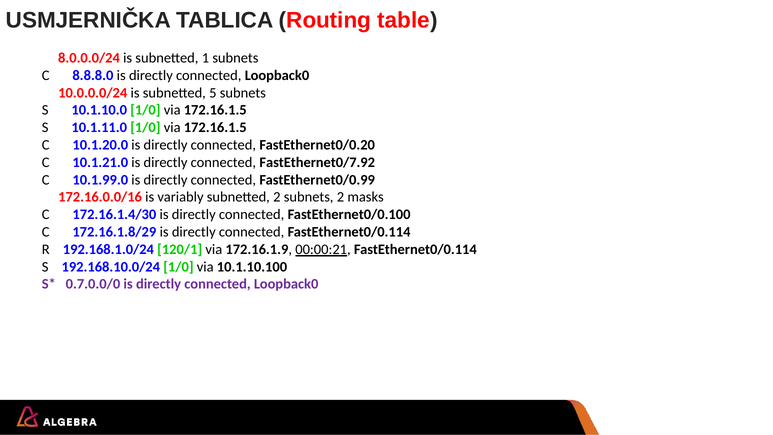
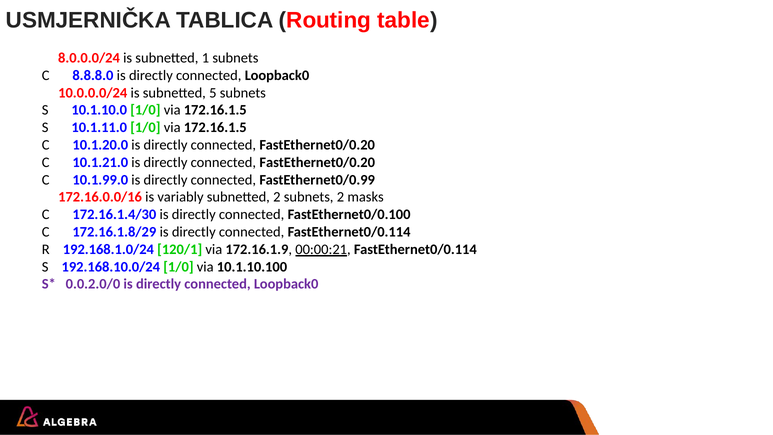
FastEthernet0/7.92 at (317, 162): FastEthernet0/7.92 -> FastEthernet0/0.20
0.7.0.0/0: 0.7.0.0/0 -> 0.0.2.0/0
